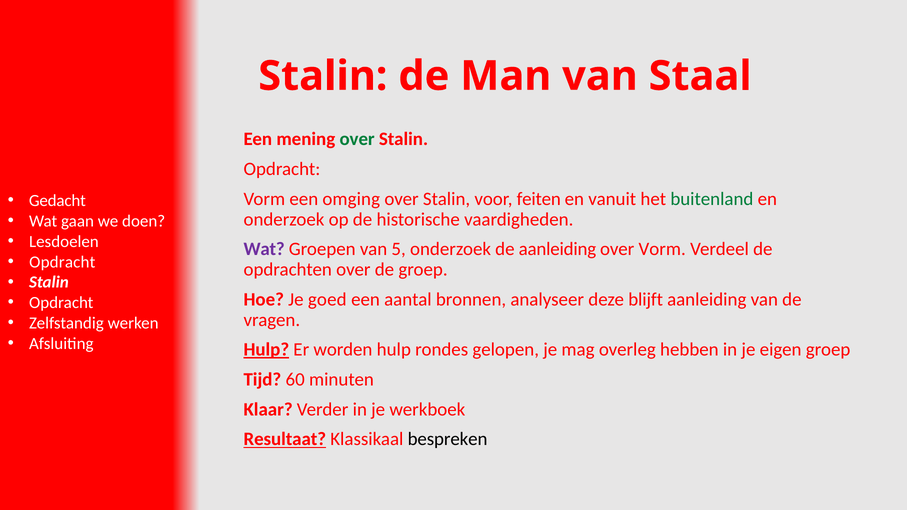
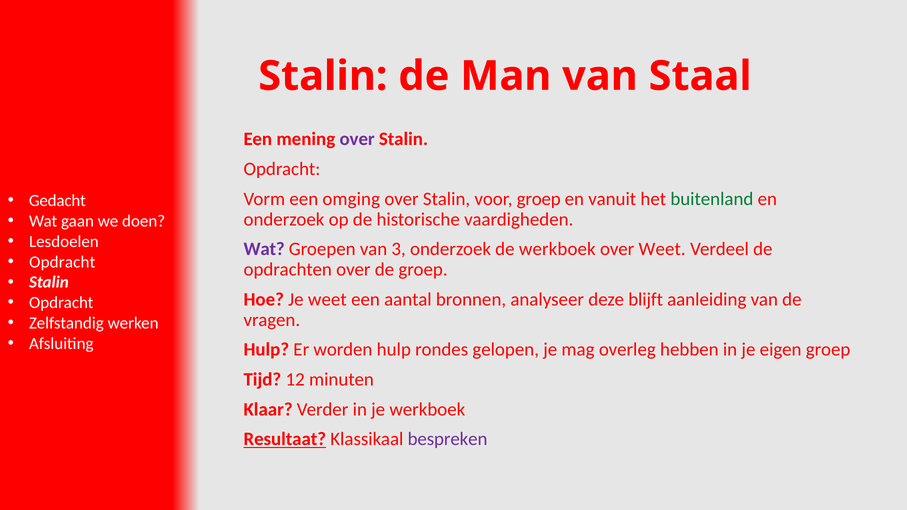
over at (357, 139) colour: green -> purple
voor feiten: feiten -> groep
5: 5 -> 3
de aanleiding: aanleiding -> werkboek
over Vorm: Vorm -> Weet
Je goed: goed -> weet
Hulp at (266, 350) underline: present -> none
60: 60 -> 12
bespreken colour: black -> purple
